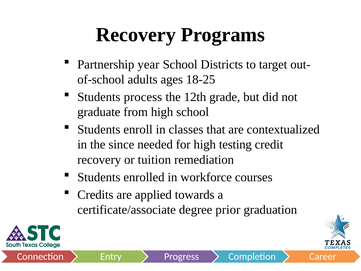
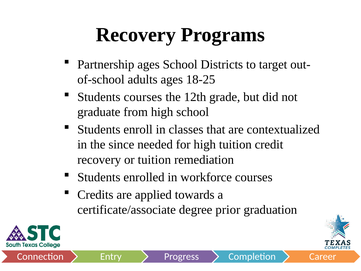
Partnership year: year -> ages
Students process: process -> courses
high testing: testing -> tuition
